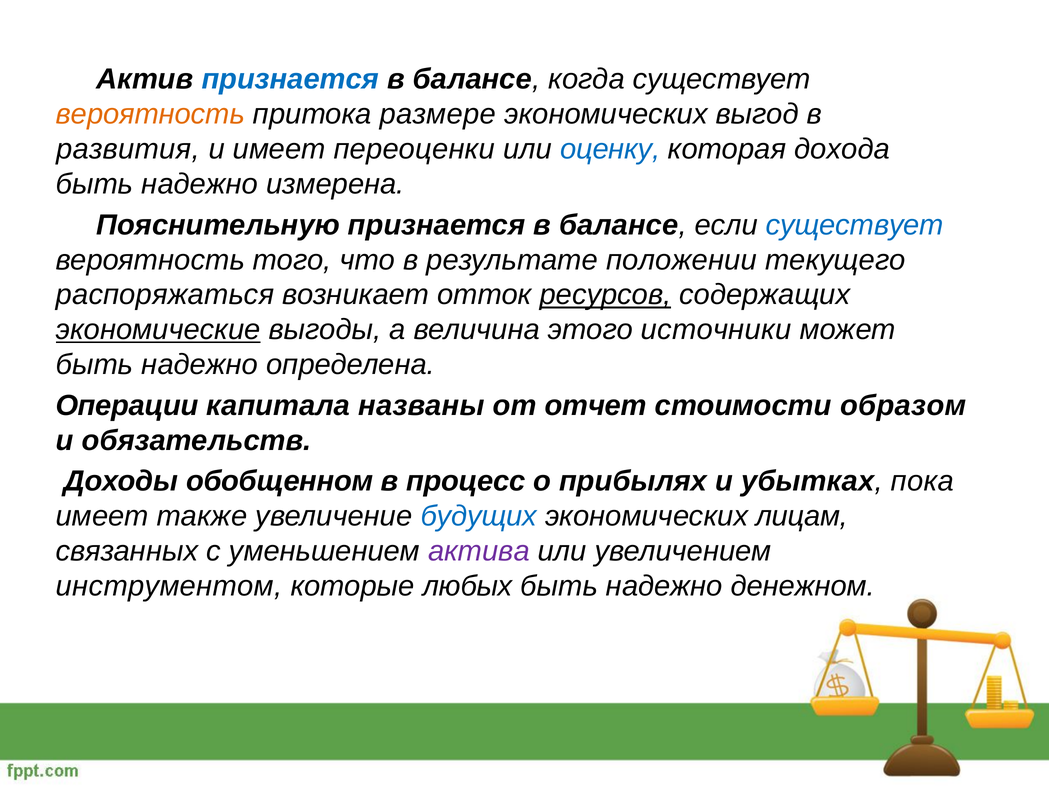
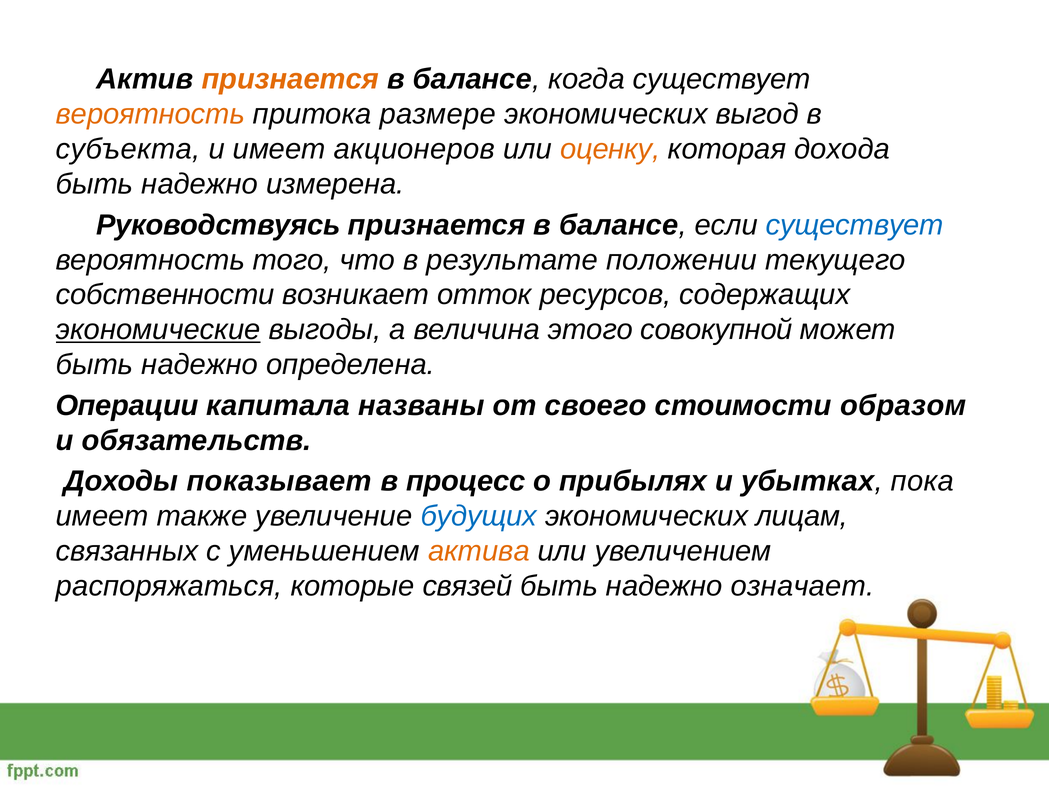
признается at (290, 79) colour: blue -> orange
развития: развития -> субъекта
переоценки: переоценки -> акционеров
оценку colour: blue -> orange
Пояснительную: Пояснительную -> Руководствуясь
распоряжаться: распоряжаться -> собственности
ресурсов underline: present -> none
источники: источники -> совокупной
отчет: отчет -> своего
обобщенном: обобщенном -> показывает
актива colour: purple -> orange
инструментом: инструментом -> распоряжаться
любых: любых -> связей
денежном: денежном -> означает
